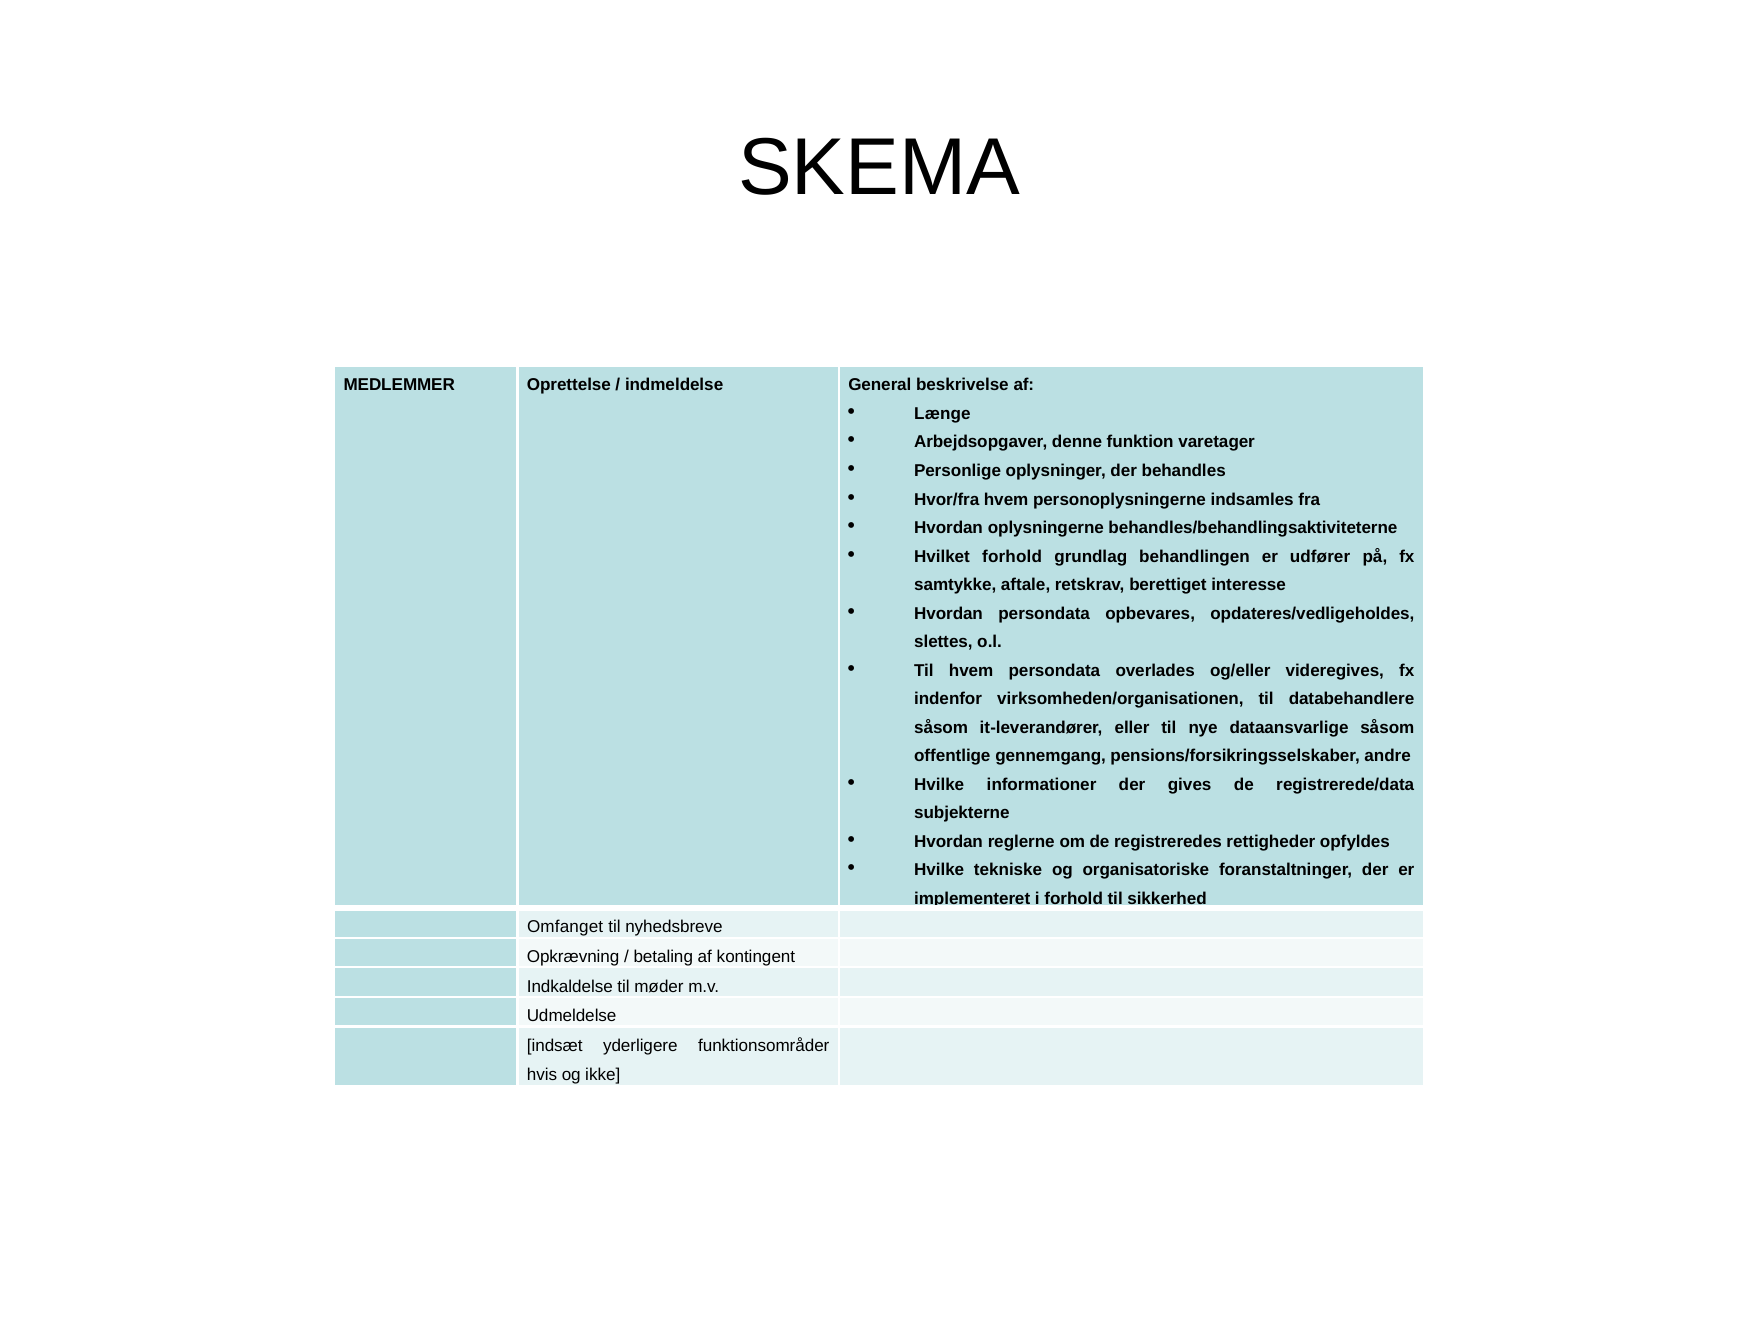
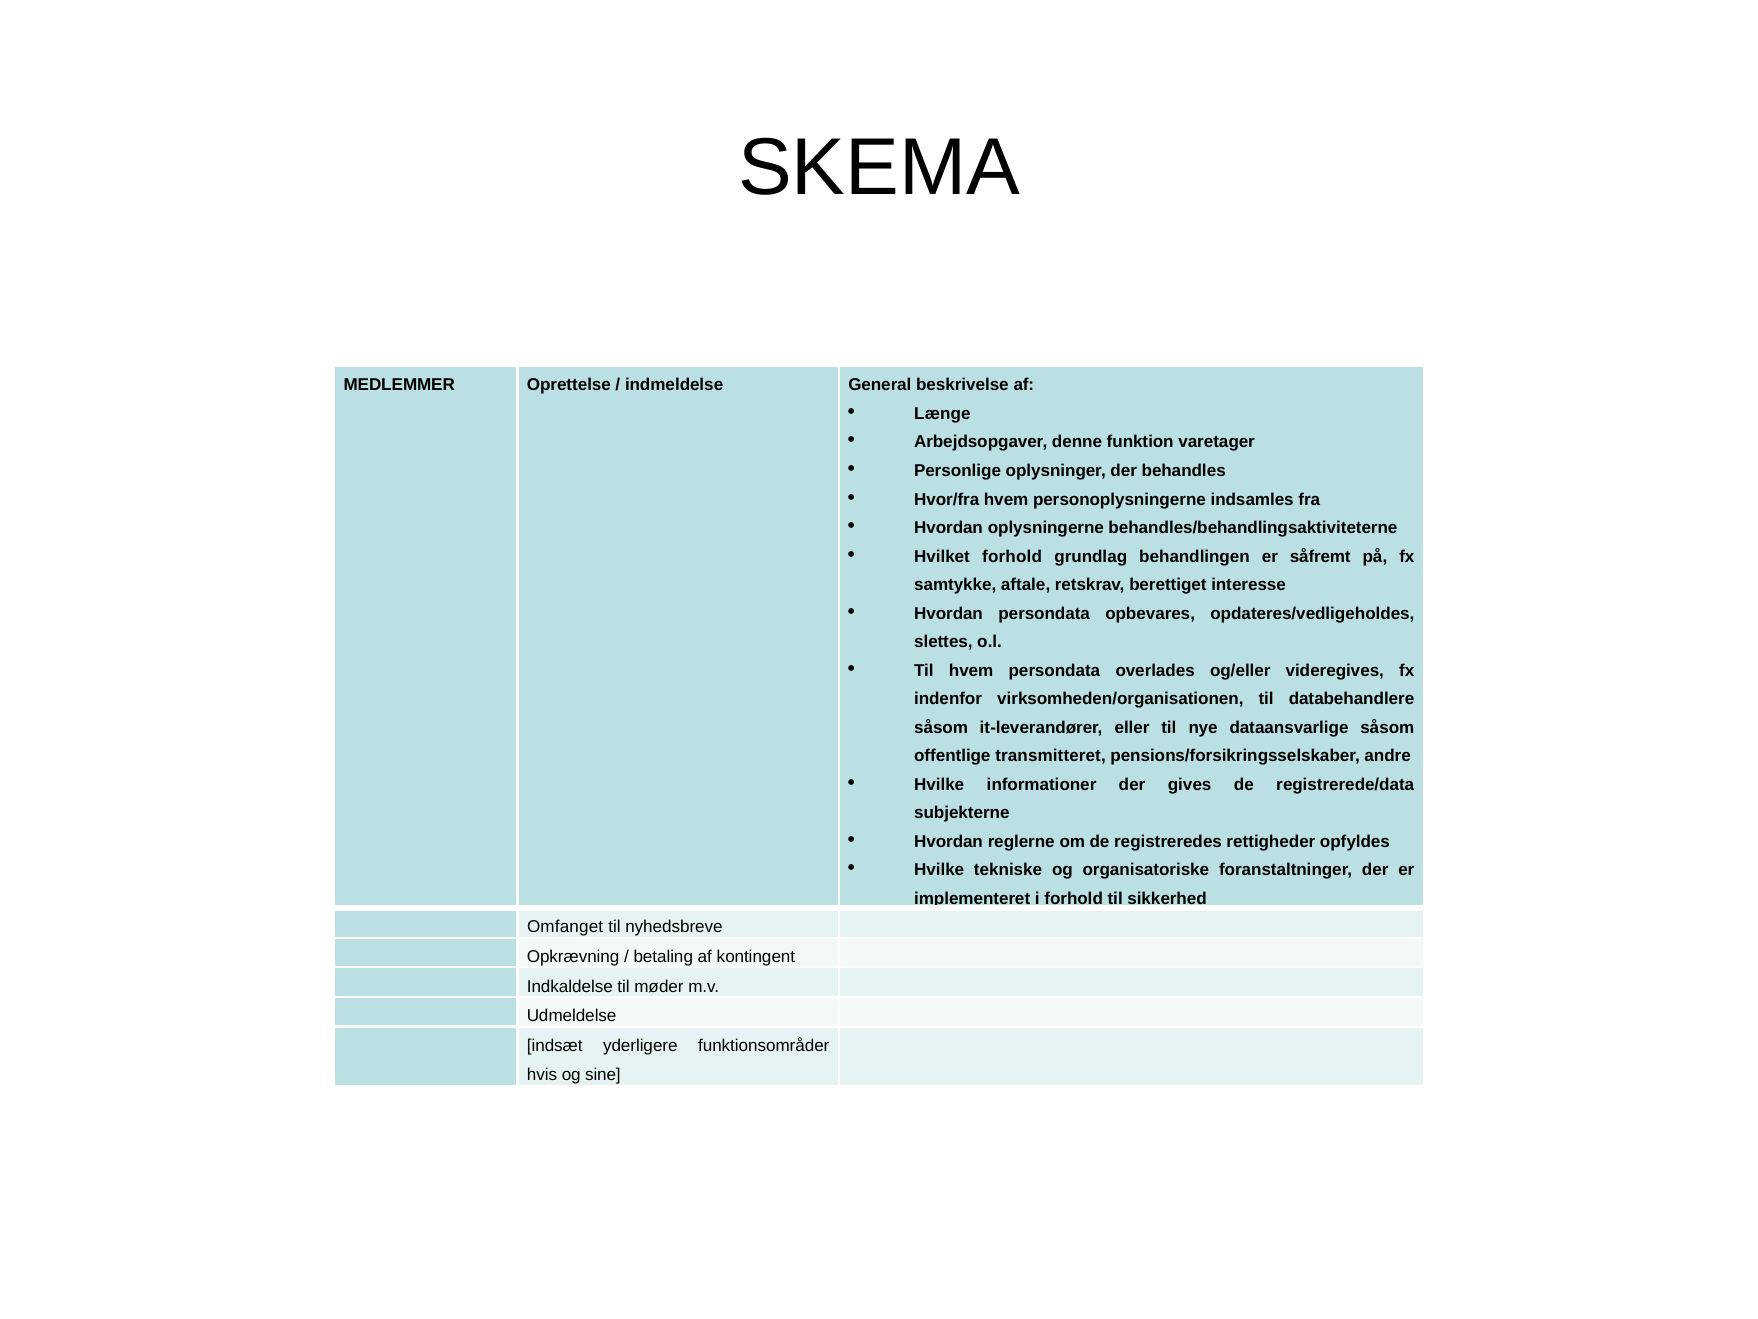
udfører: udfører -> såfremt
gennemgang: gennemgang -> transmitteret
ikke: ikke -> sine
